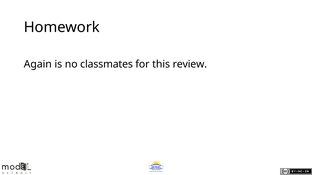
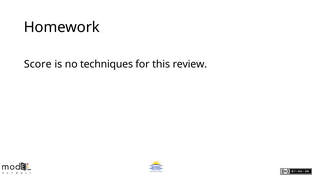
Again: Again -> Score
classmates: classmates -> techniques
